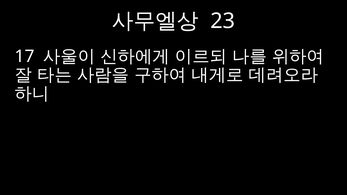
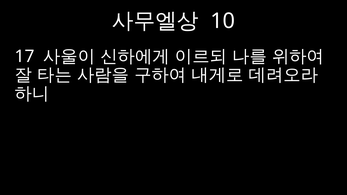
23: 23 -> 10
